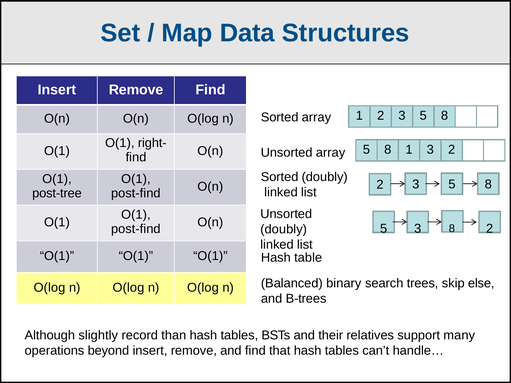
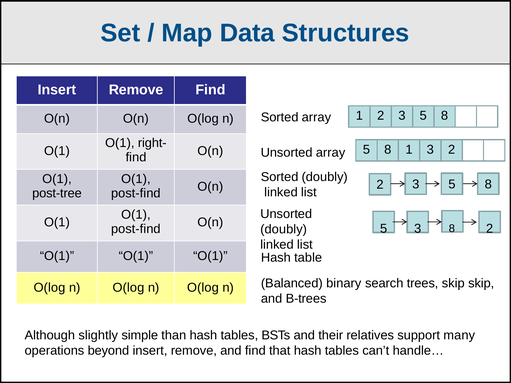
skip else: else -> skip
record: record -> simple
